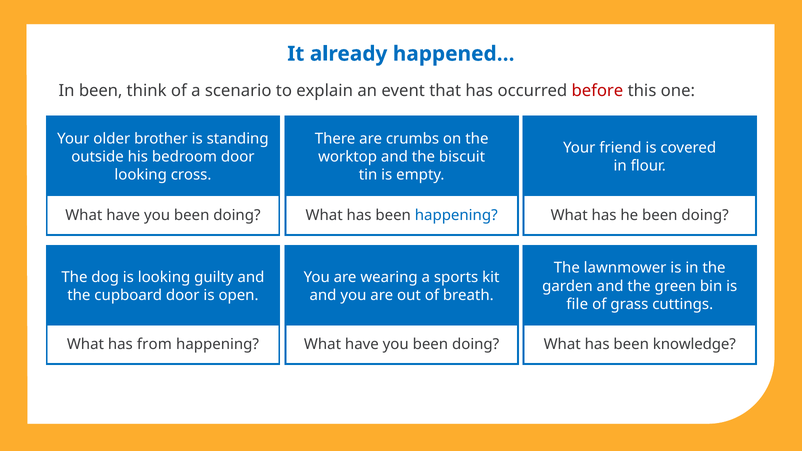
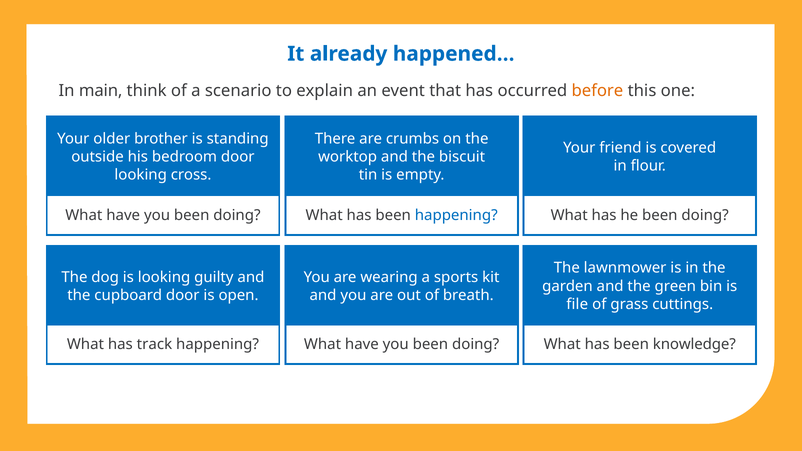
In been: been -> main
before colour: red -> orange
from: from -> track
